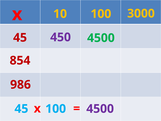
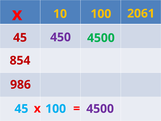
3000: 3000 -> 2061
